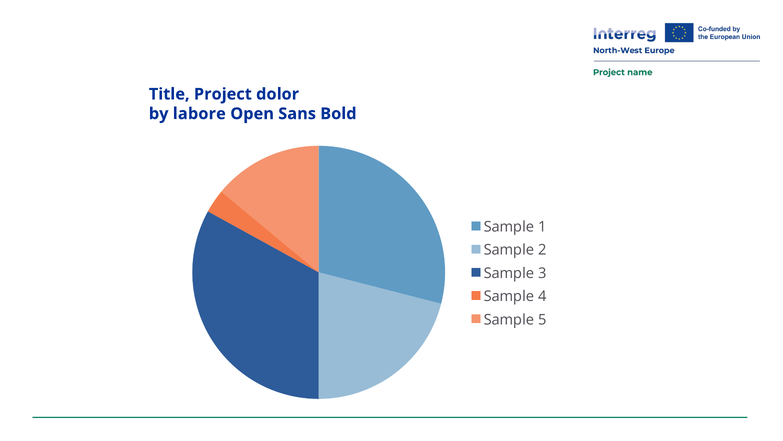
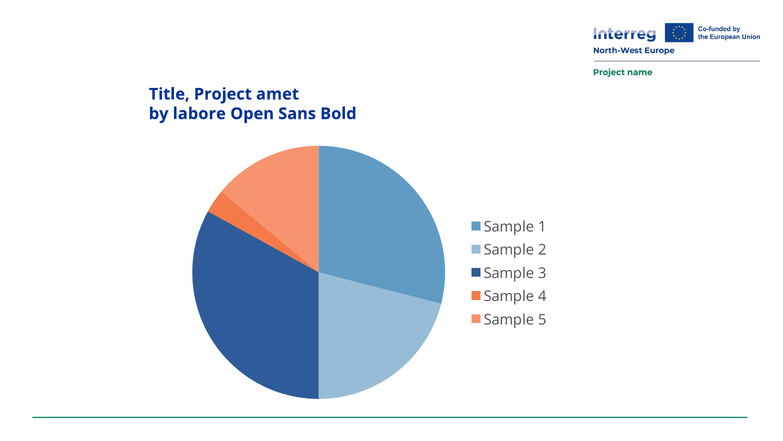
dolor: dolor -> amet
